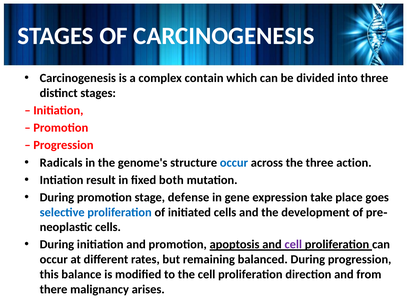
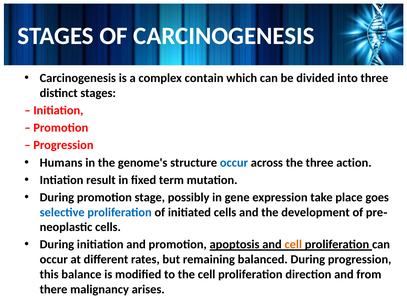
Radicals: Radicals -> Humans
both: both -> term
defense: defense -> possibly
cell at (293, 245) colour: purple -> orange
